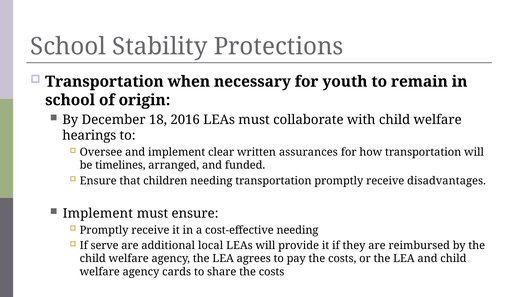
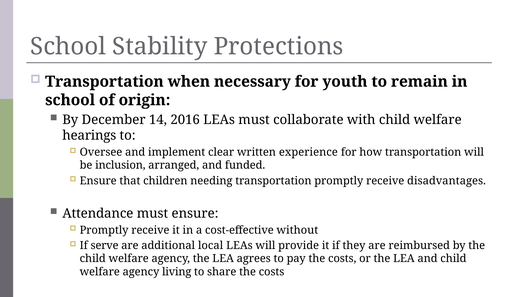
18: 18 -> 14
assurances: assurances -> experience
timelines: timelines -> inclusion
Implement at (98, 213): Implement -> Attendance
cost-effective needing: needing -> without
cards: cards -> living
